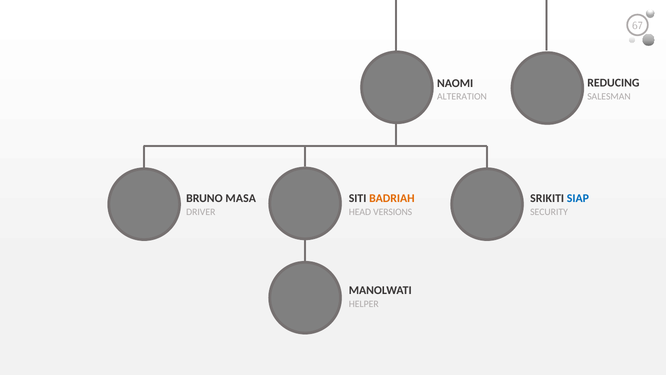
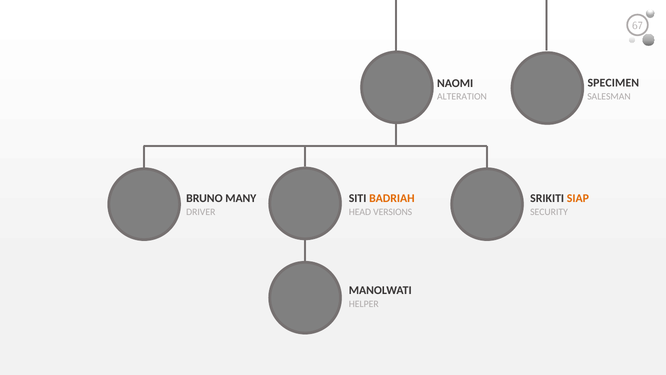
REDUCING: REDUCING -> SPECIMEN
MASA: MASA -> MANY
SIAP colour: blue -> orange
